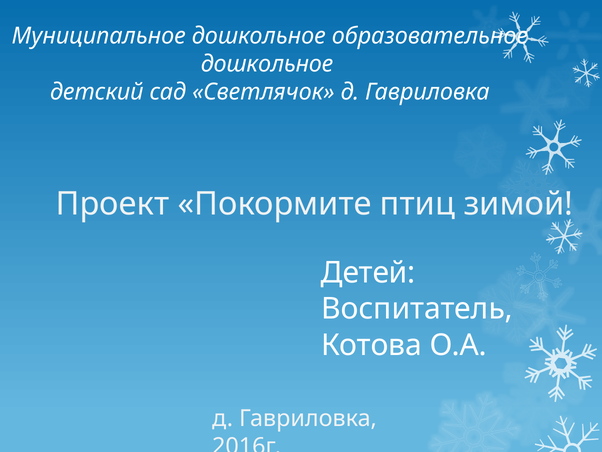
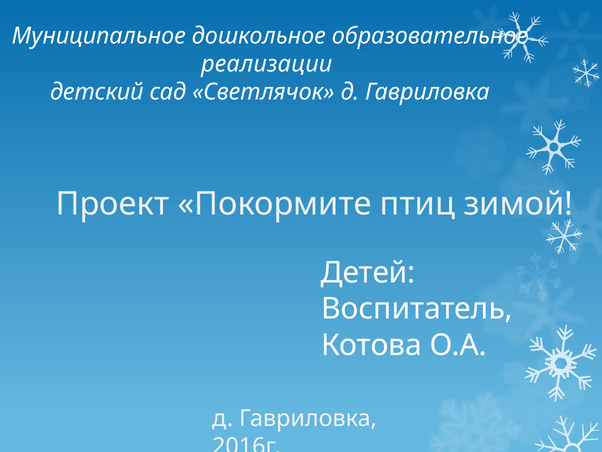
дошкольное at (267, 64): дошкольное -> реализации
